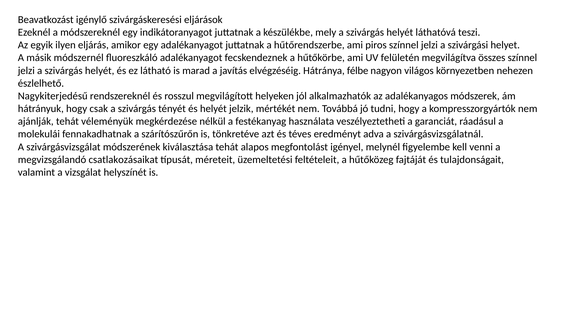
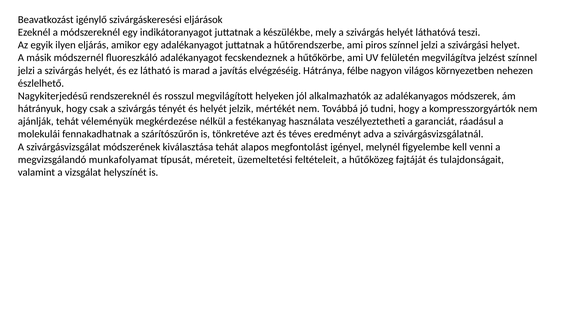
összes: összes -> jelzést
csatlakozásaikat: csatlakozásaikat -> munkafolyamat
